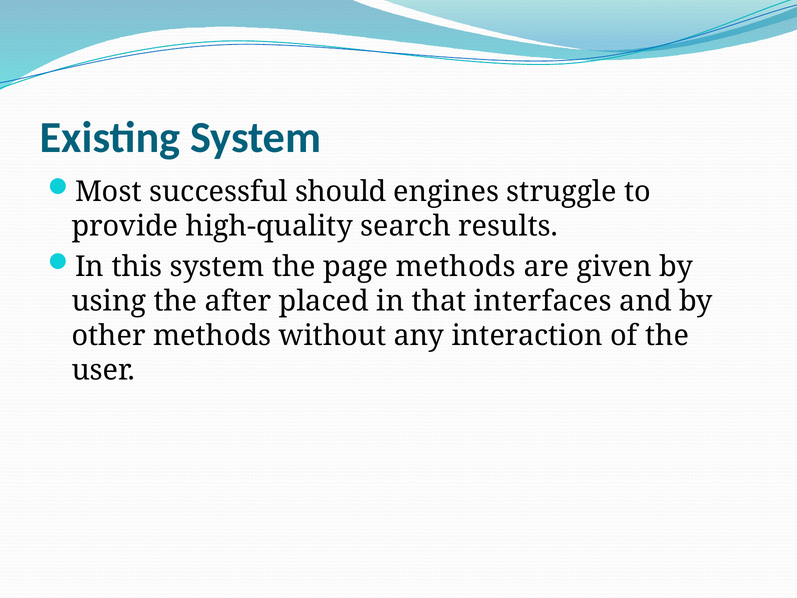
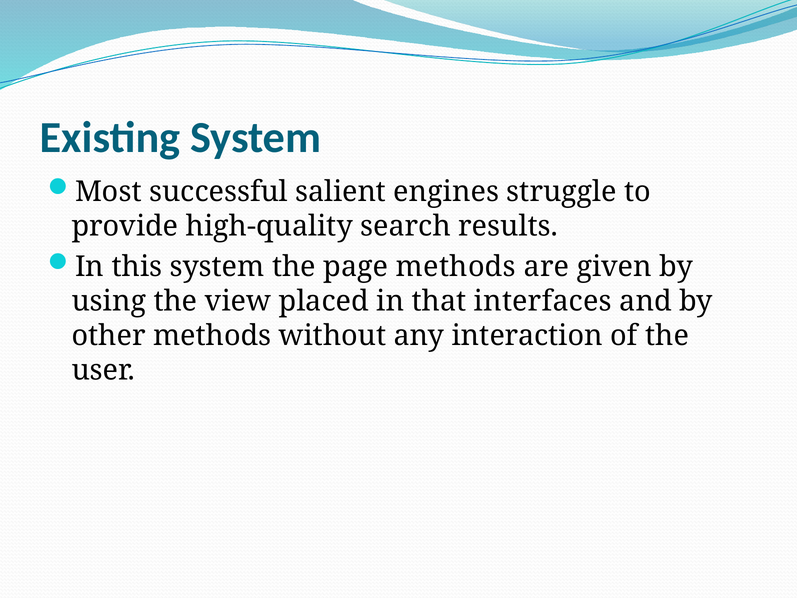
should: should -> salient
after: after -> view
